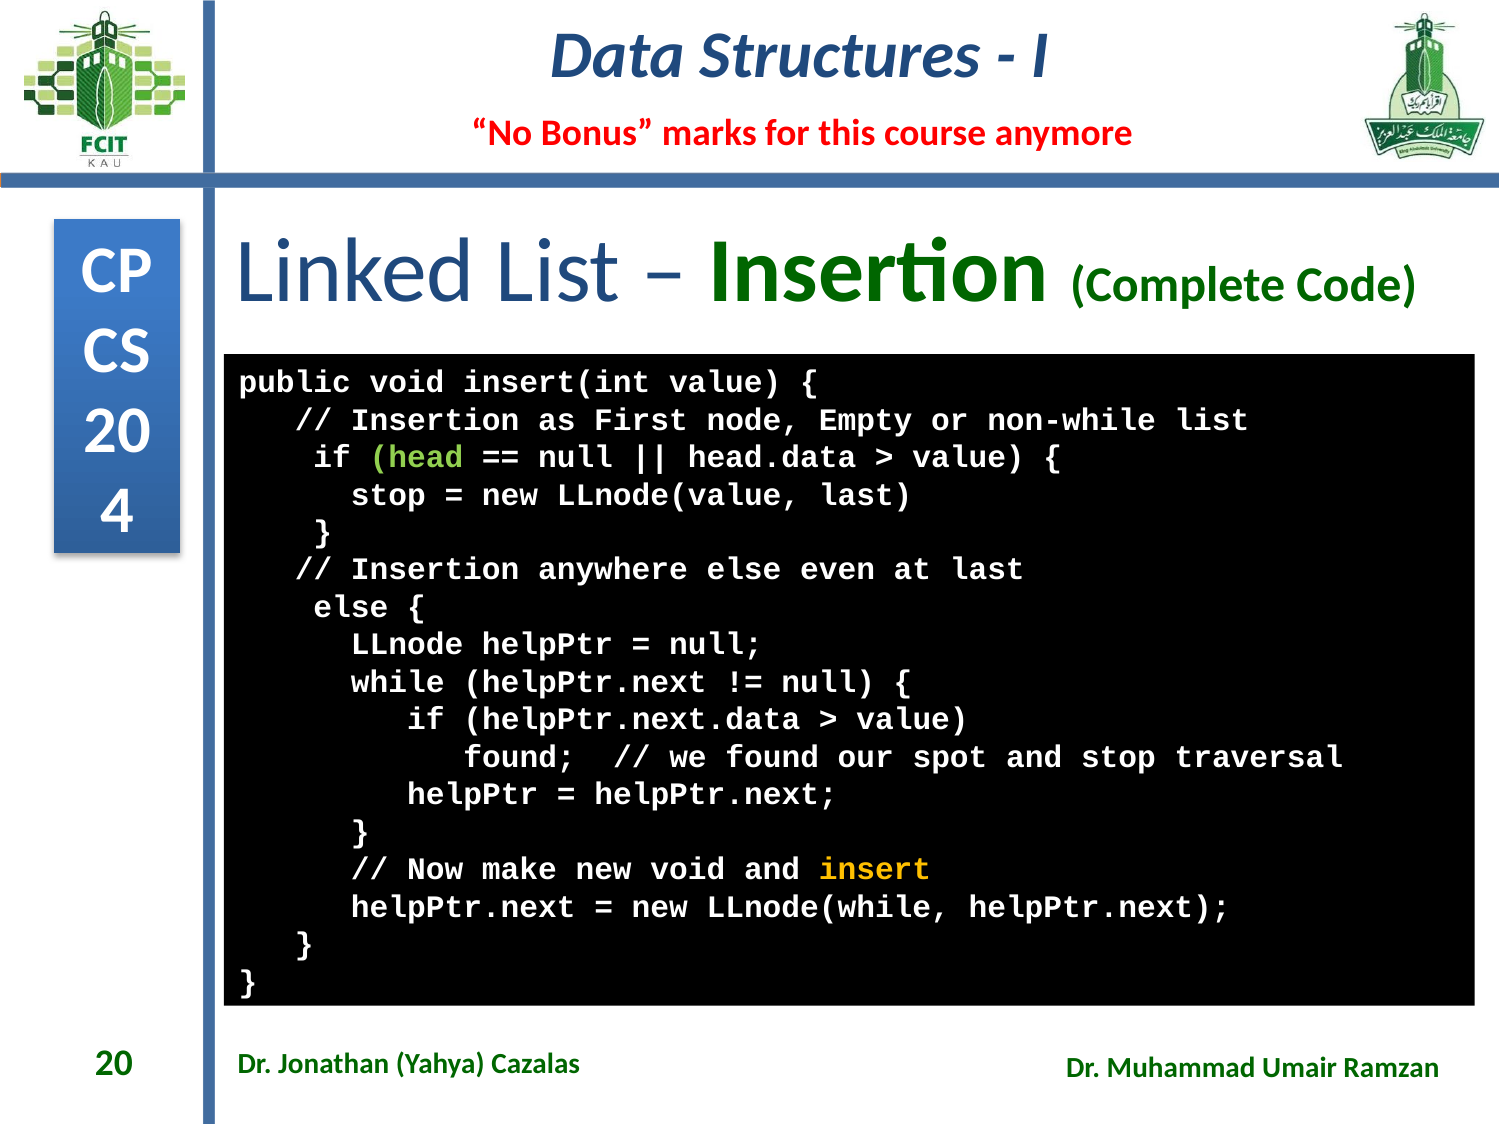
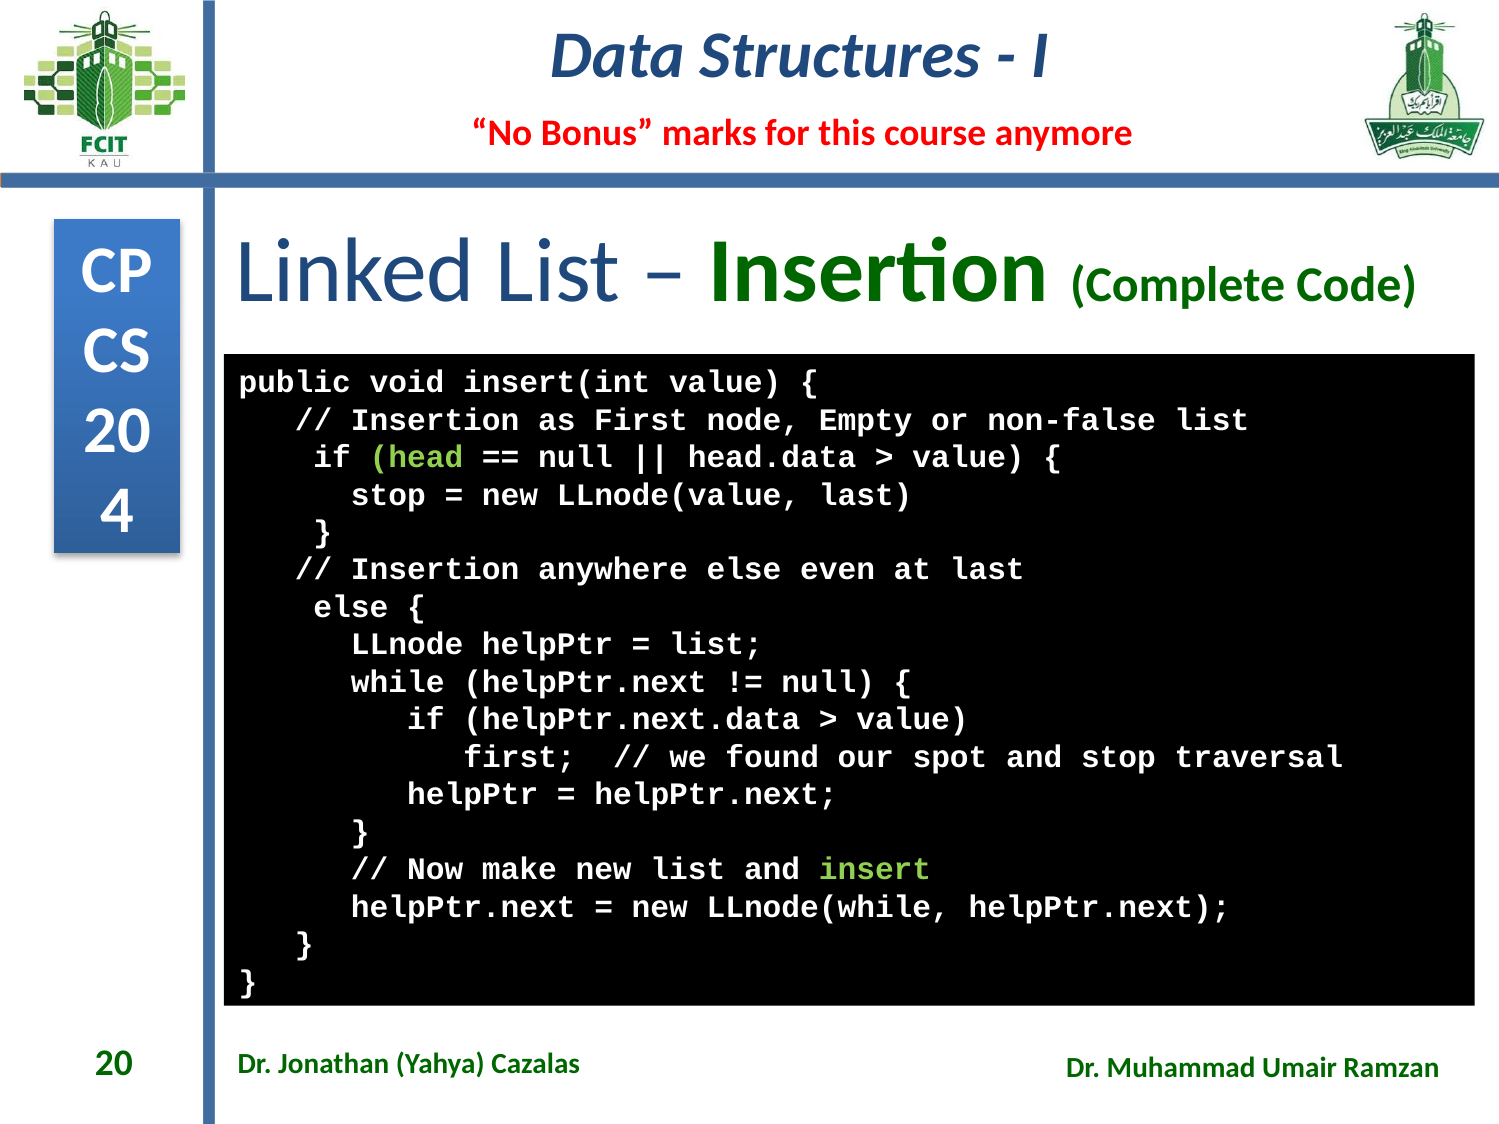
non-while: non-while -> non-false
null at (716, 645): null -> list
found at (520, 757): found -> first
new void: void -> list
insert colour: yellow -> light green
